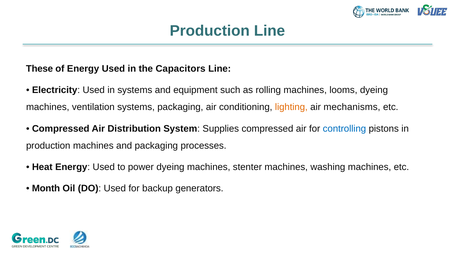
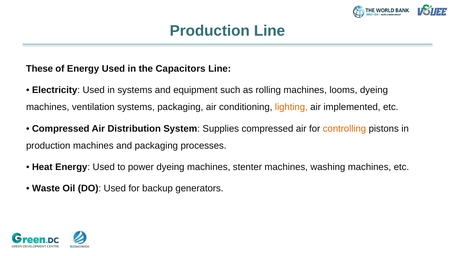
mechanisms: mechanisms -> implemented
controlling colour: blue -> orange
Month: Month -> Waste
